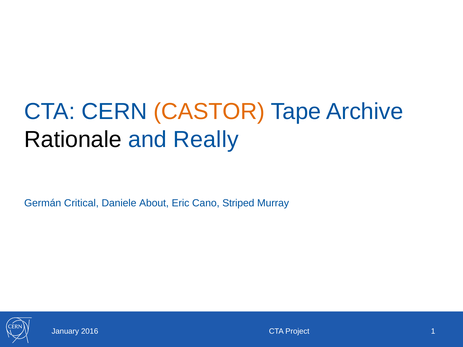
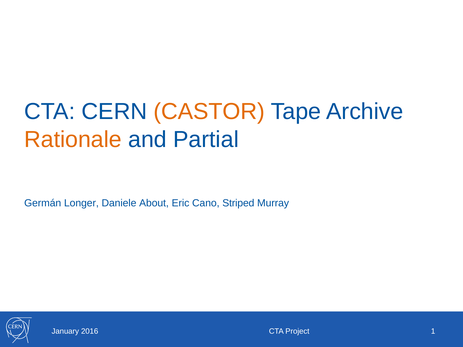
Rationale colour: black -> orange
Really: Really -> Partial
Critical: Critical -> Longer
